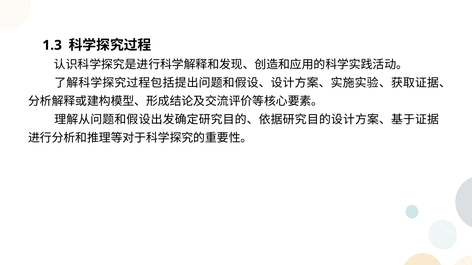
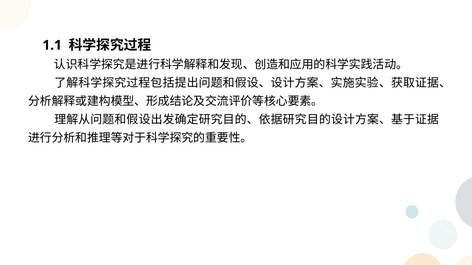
1.3: 1.3 -> 1.1
